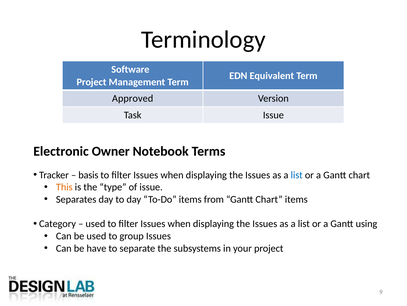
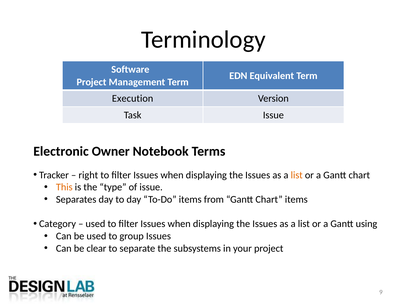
Approved: Approved -> Execution
basis: basis -> right
list at (297, 175) colour: blue -> orange
have: have -> clear
